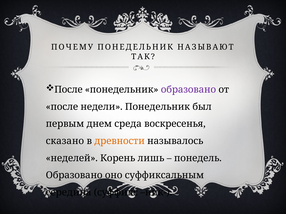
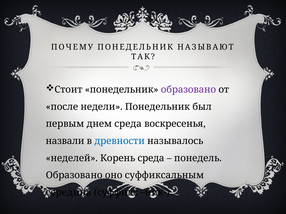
После at (68, 90): После -> Стоит
сказано: сказано -> назвали
древности colour: orange -> blue
Корень лишь: лишь -> среда
